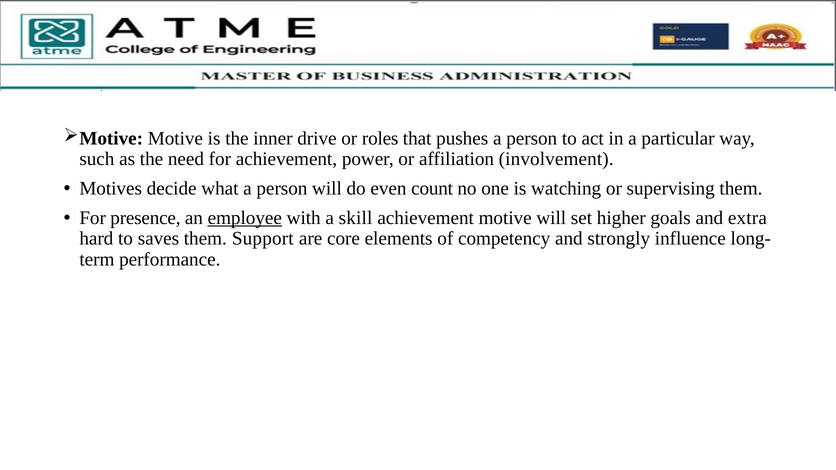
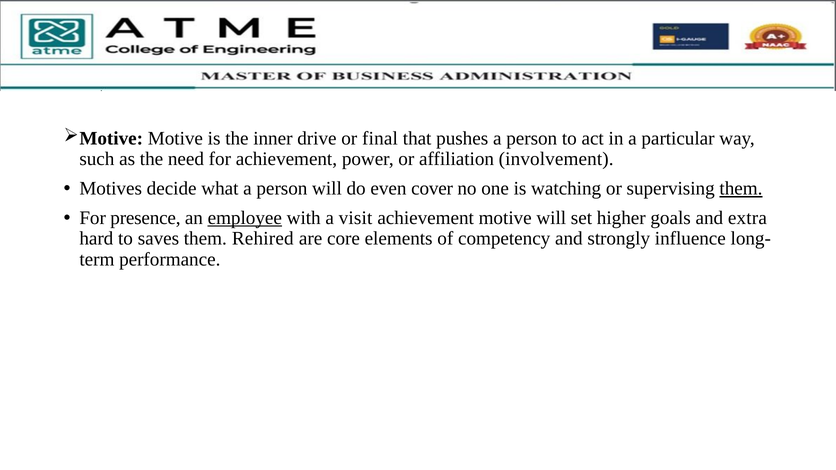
roles: roles -> final
count: count -> cover
them at (741, 189) underline: none -> present
skill: skill -> visit
Support: Support -> Rehired
